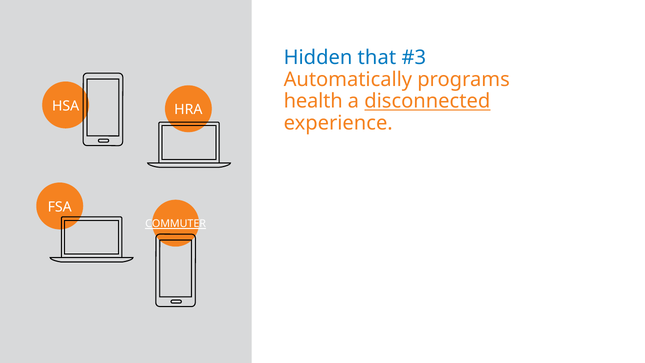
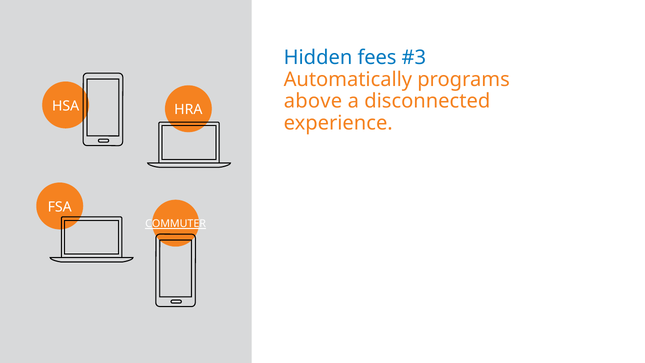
that: that -> fees
health: health -> above
disconnected underline: present -> none
